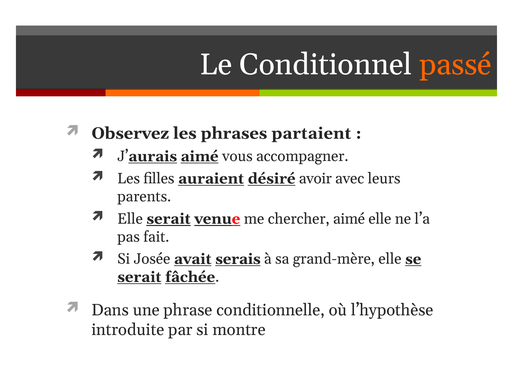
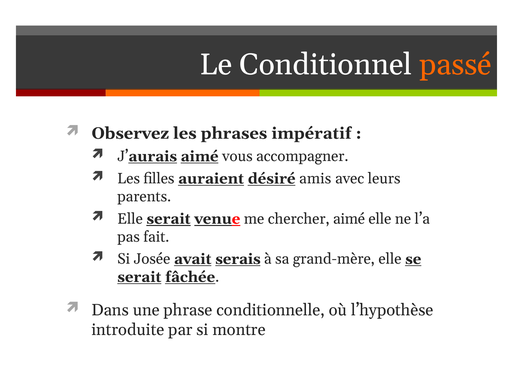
partaient: partaient -> impératif
avoir: avoir -> amis
